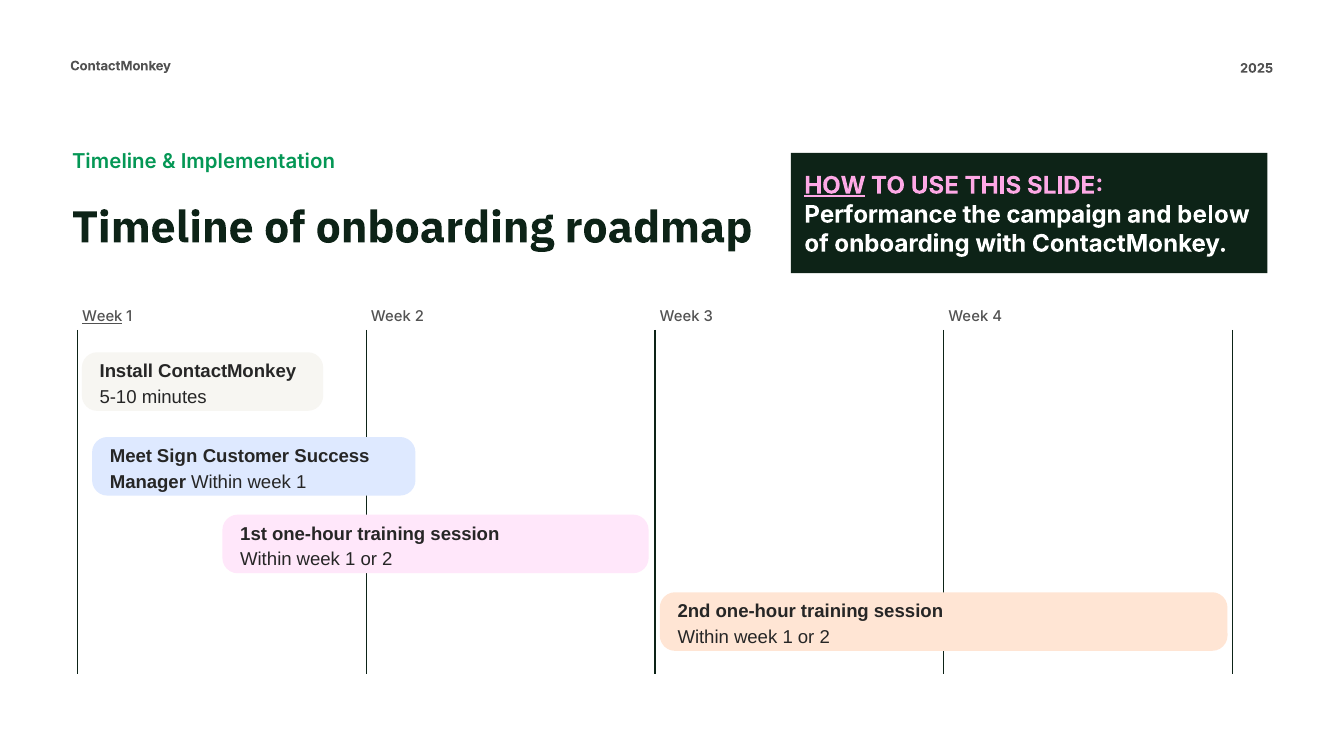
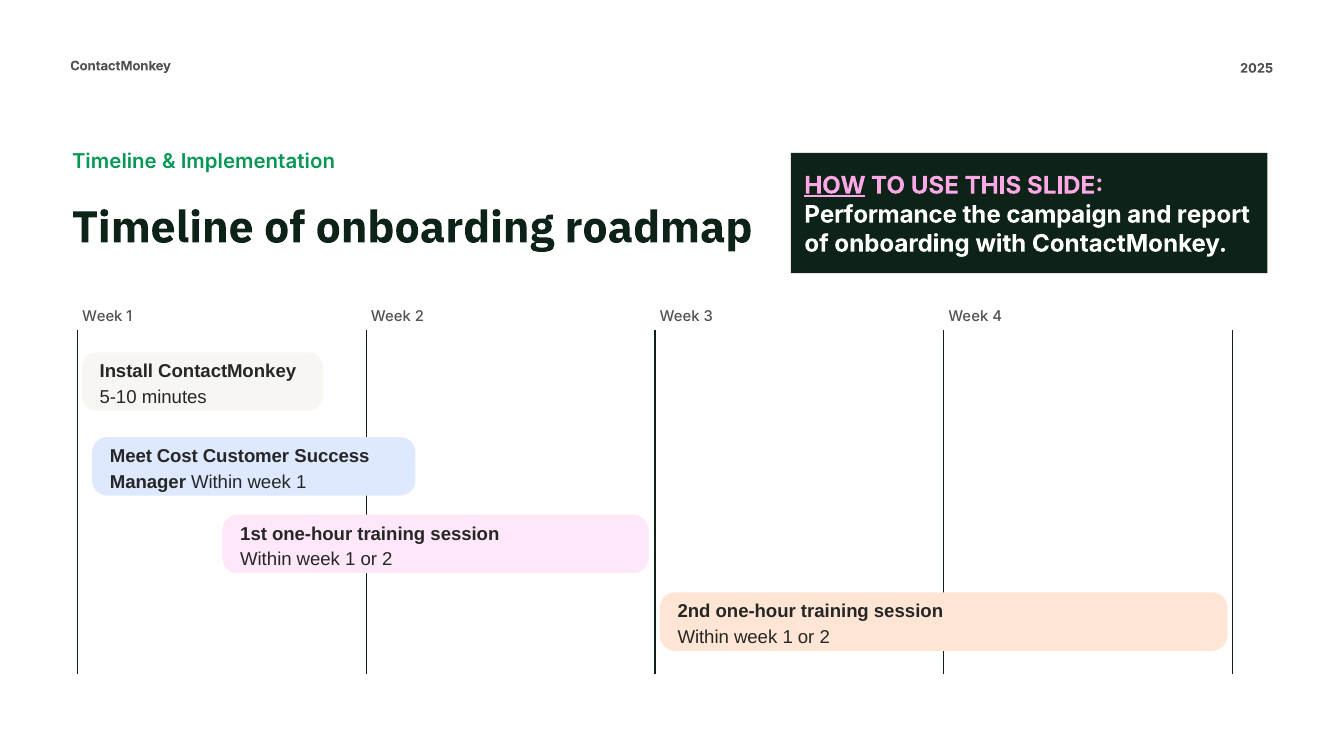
below: below -> report
Week at (102, 317) underline: present -> none
Sign: Sign -> Cost
